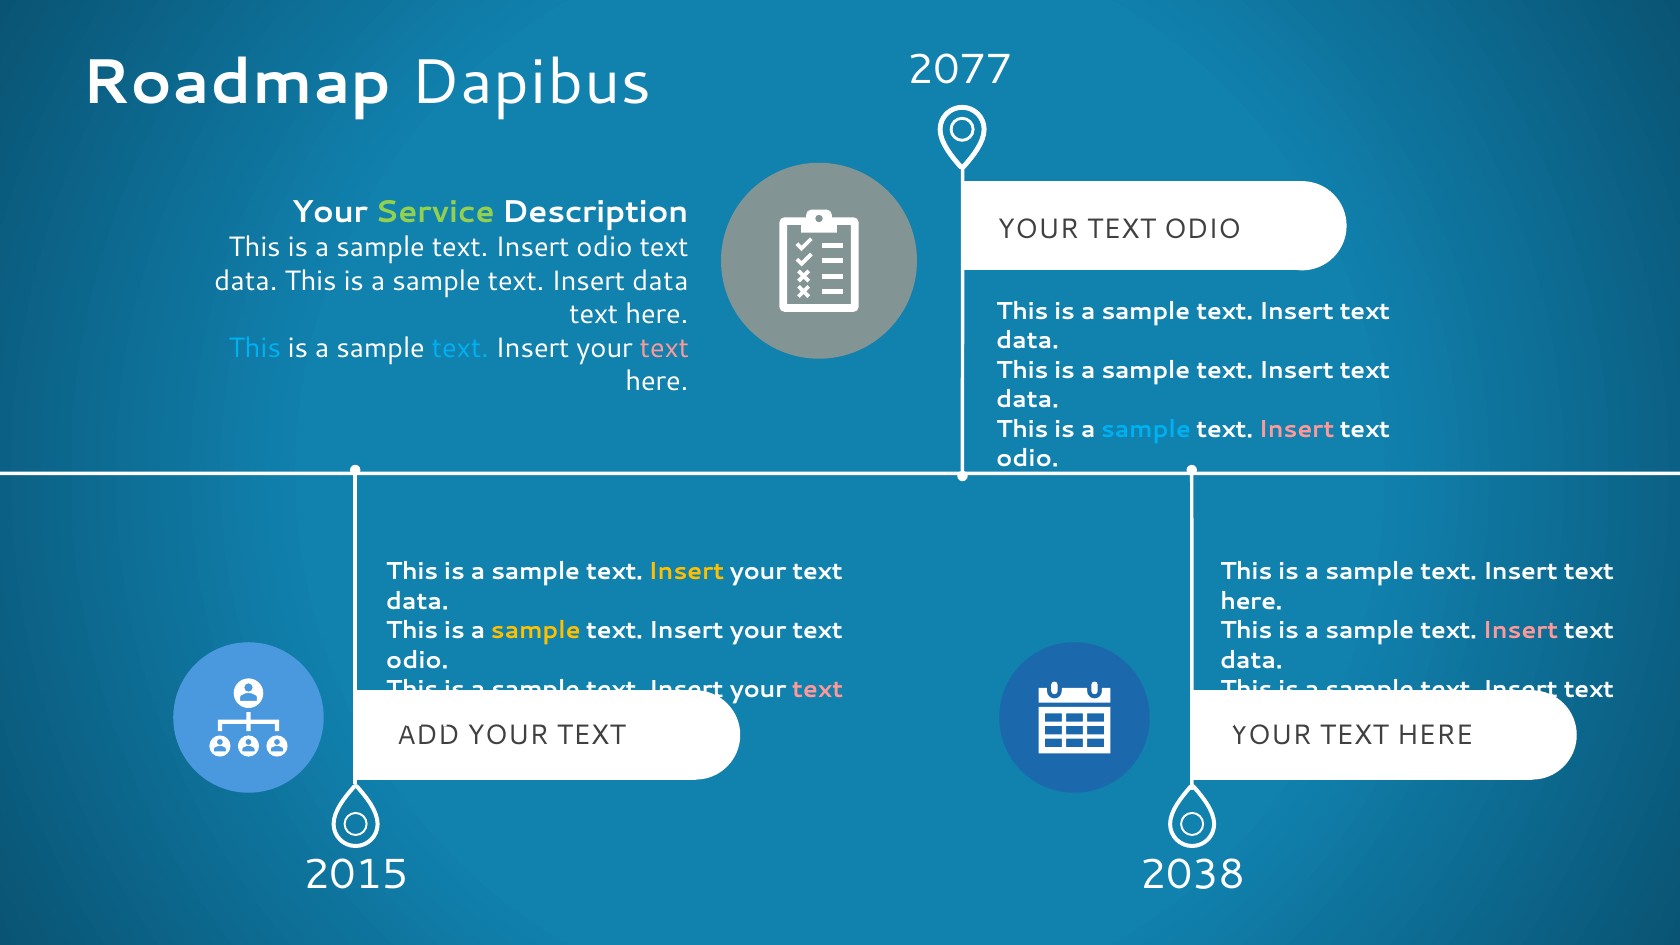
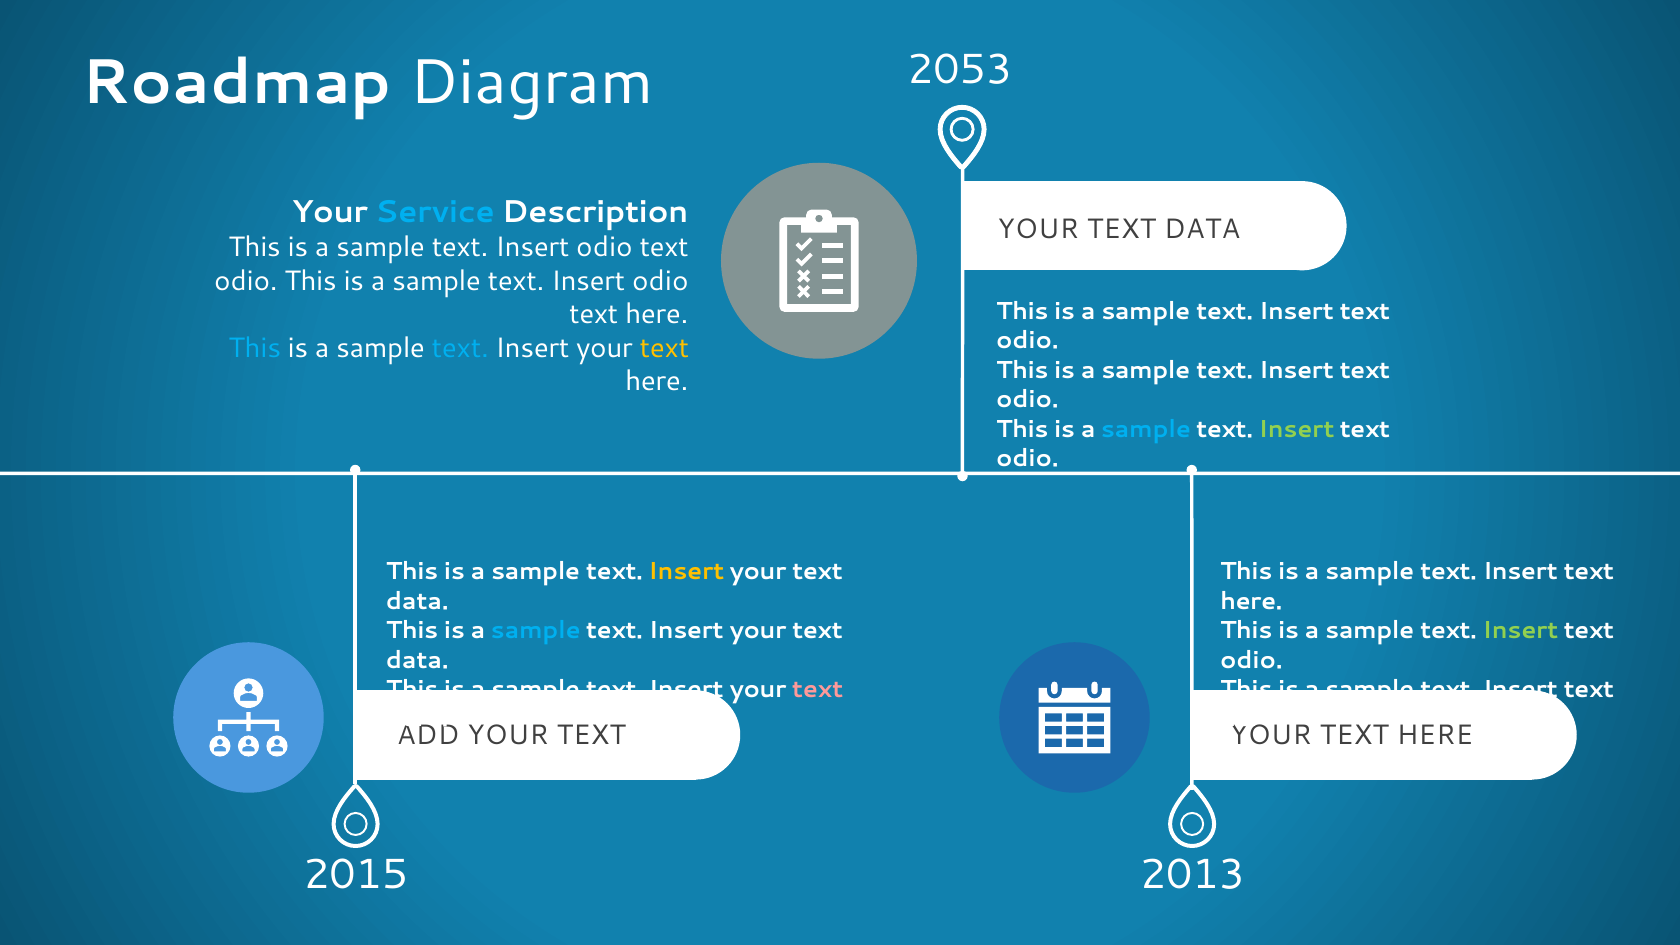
2077: 2077 -> 2053
Dapibus: Dapibus -> Diagram
Service colour: light green -> light blue
ODIO at (1202, 229): ODIO -> DATA
data at (246, 281): data -> odio
data at (660, 281): data -> odio
data at (1027, 341): data -> odio
text at (664, 348) colour: pink -> yellow
data at (1027, 400): data -> odio
Insert at (1296, 429) colour: pink -> light green
sample at (536, 631) colour: yellow -> light blue
Insert at (1520, 631) colour: pink -> light green
odio at (417, 660): odio -> data
data at (1251, 660): data -> odio
2038: 2038 -> 2013
